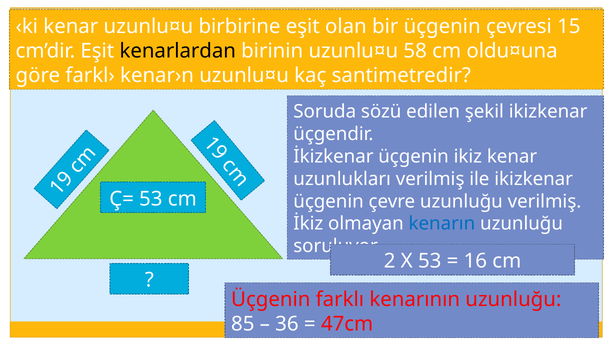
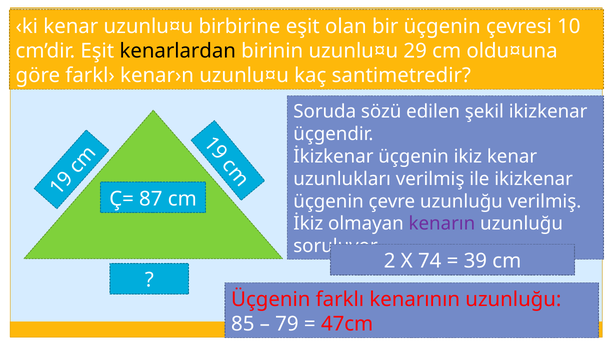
15: 15 -> 10
58: 58 -> 29
Ç= 53: 53 -> 87
kenarın colour: blue -> purple
X 53: 53 -> 74
16: 16 -> 39
36: 36 -> 79
